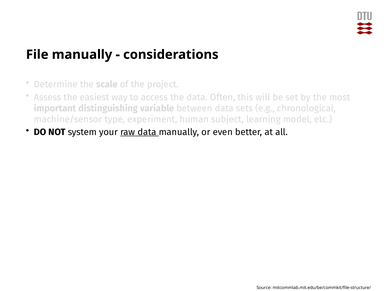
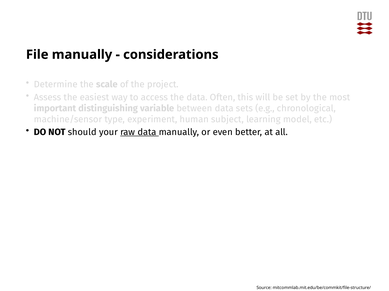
system: system -> should
